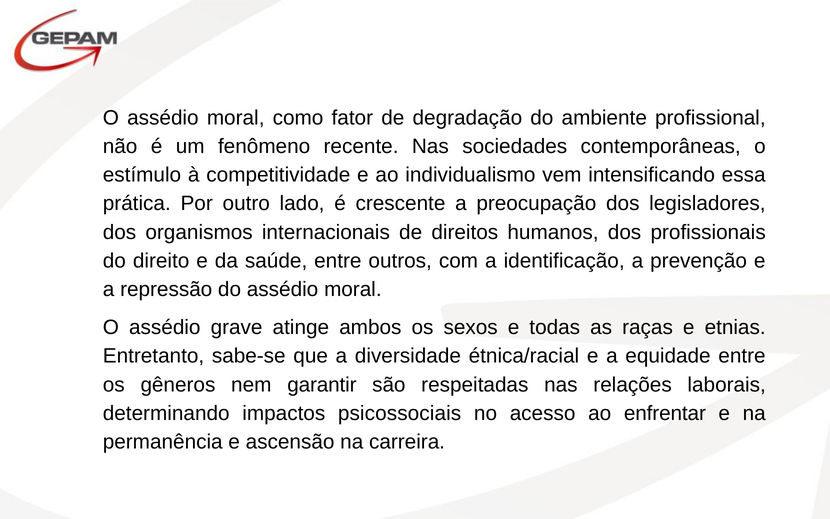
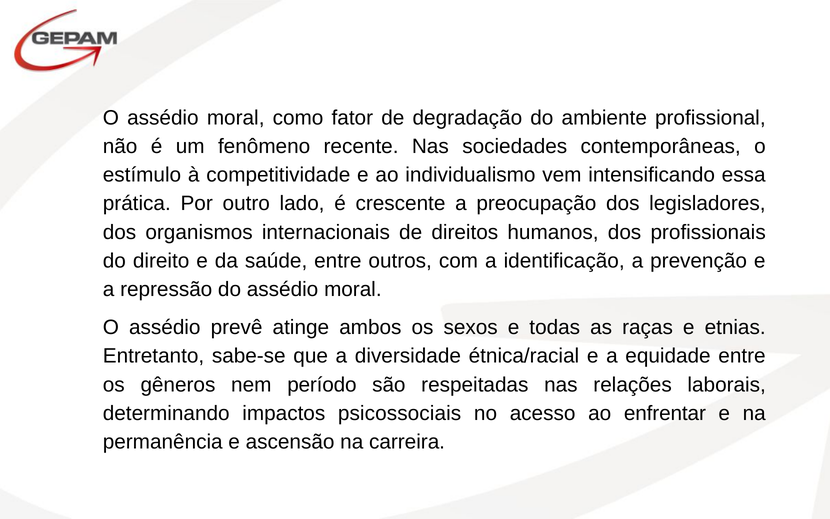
grave: grave -> prevê
garantir: garantir -> período
